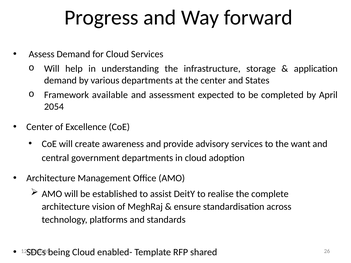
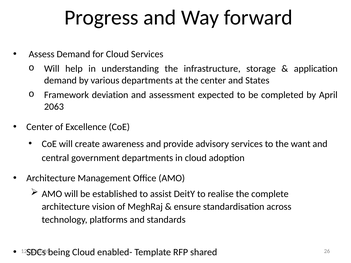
available: available -> deviation
2054: 2054 -> 2063
